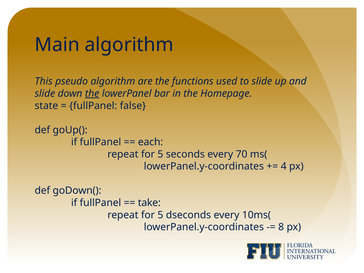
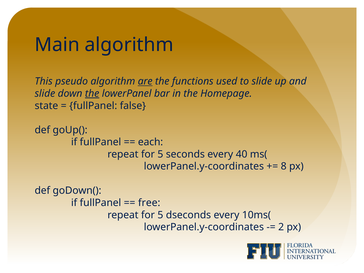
are underline: none -> present
70: 70 -> 40
4: 4 -> 8
take: take -> free
8: 8 -> 2
